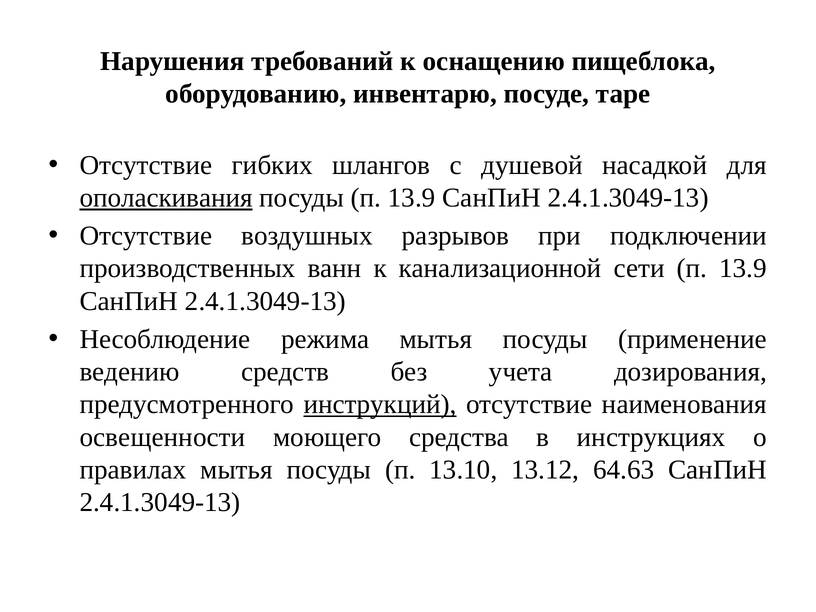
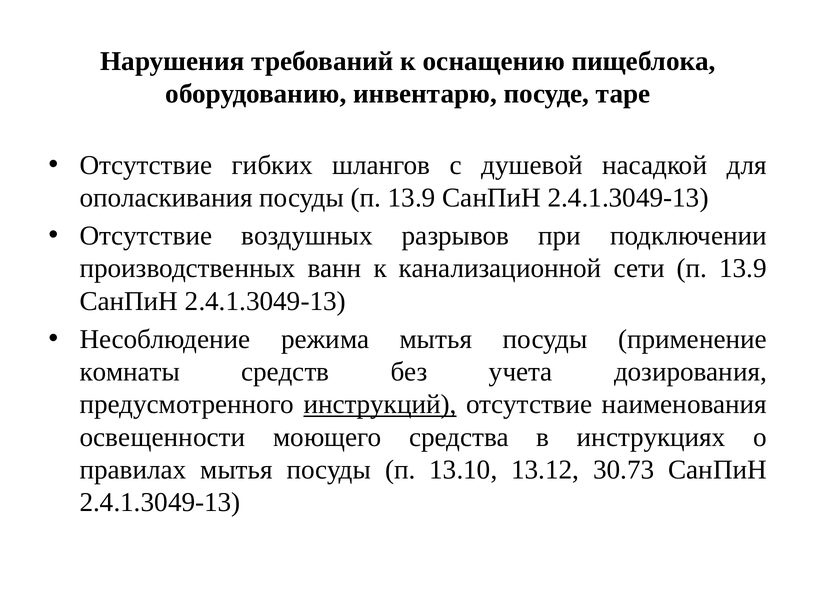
ополаскивания underline: present -> none
ведению: ведению -> комнаты
64.63: 64.63 -> 30.73
